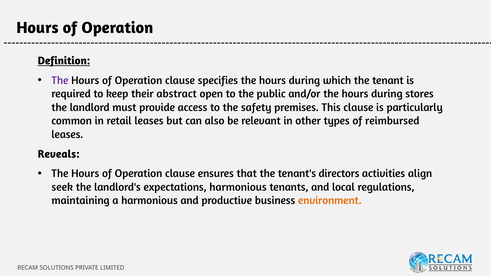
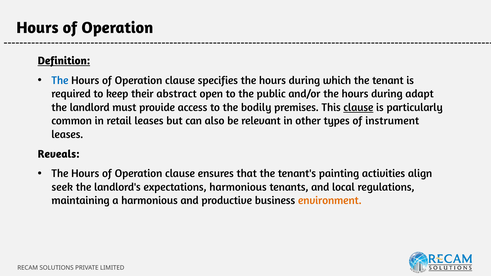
The at (60, 80) colour: purple -> blue
stores: stores -> adapt
safety: safety -> bodily
clause at (358, 107) underline: none -> present
reimbursed: reimbursed -> instrument
directors: directors -> painting
